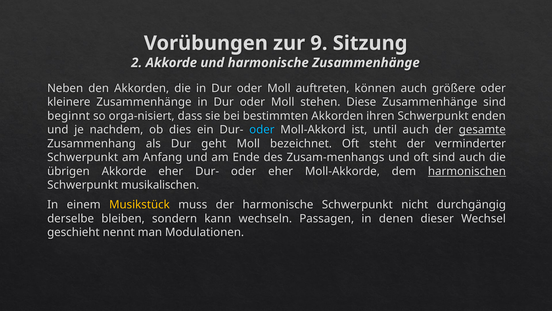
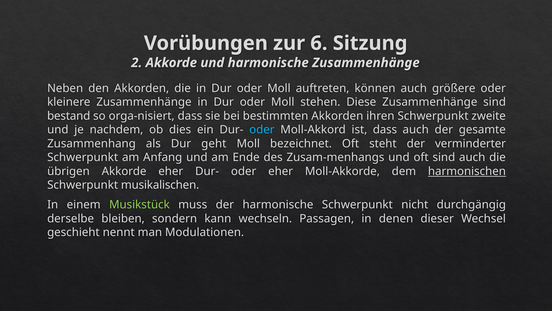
9: 9 -> 6
beginnt: beginnt -> bestand
enden: enden -> zweite
ist until: until -> dass
gesamte underline: present -> none
Musikstück colour: yellow -> light green
